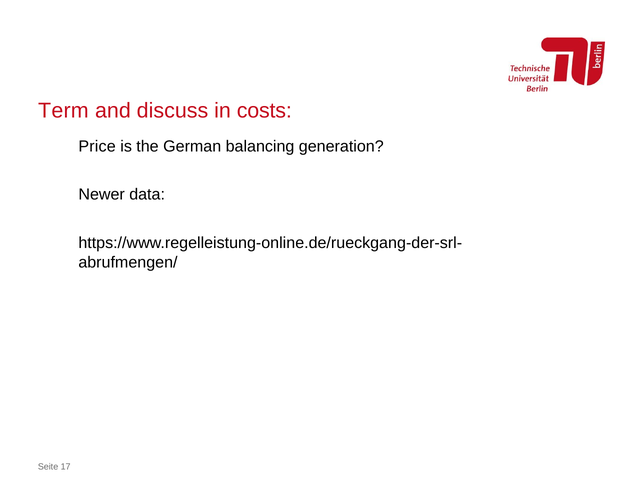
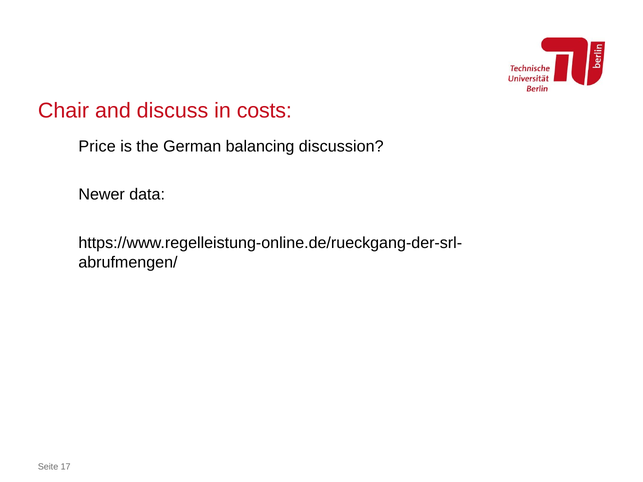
Term: Term -> Chair
generation: generation -> discussion
